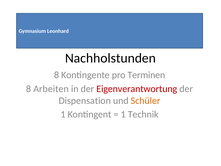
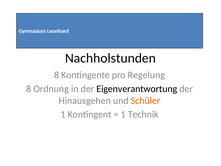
Terminen: Terminen -> Regelung
Arbeiten: Arbeiten -> Ordnung
Eigenverantwortung colour: red -> black
Dispensation: Dispensation -> Hinausgehen
